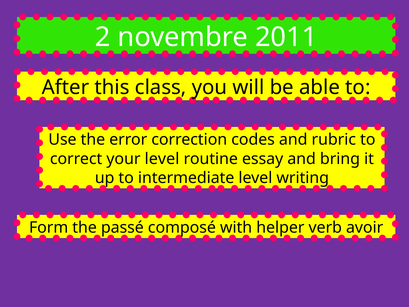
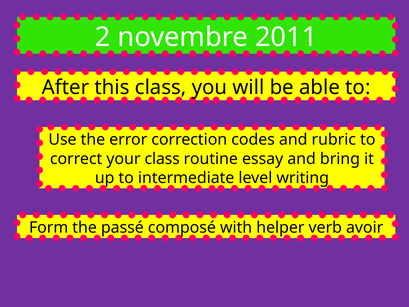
your level: level -> class
